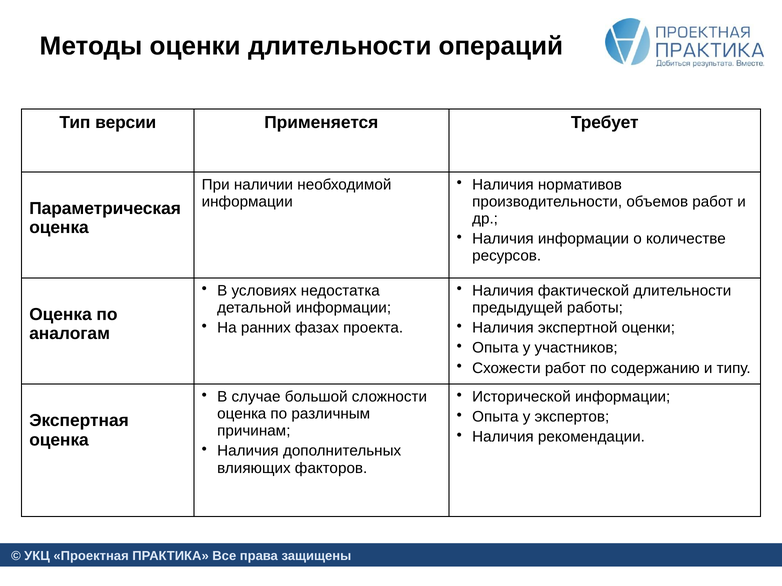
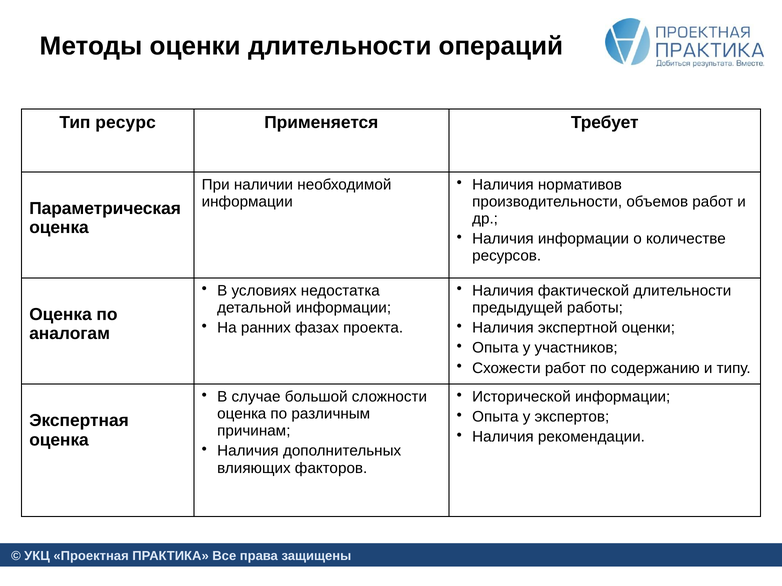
версии: версии -> ресурс
